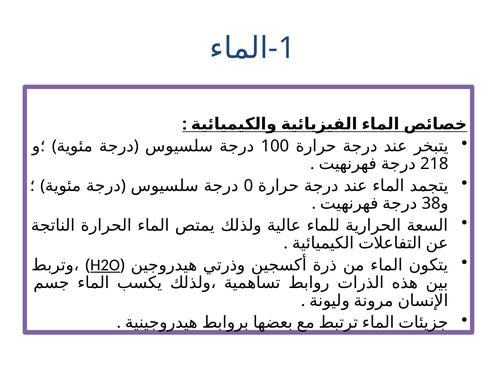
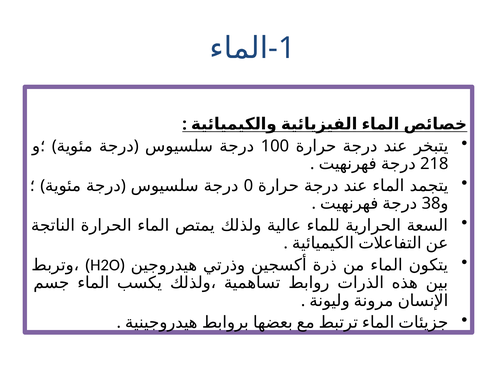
H2O underline: present -> none
